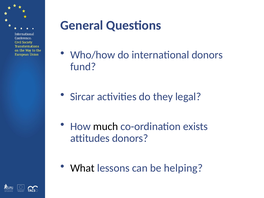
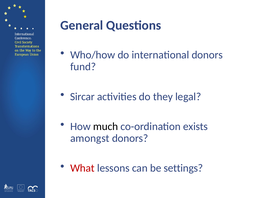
attitudes: attitudes -> amongst
What colour: black -> red
helping: helping -> settings
